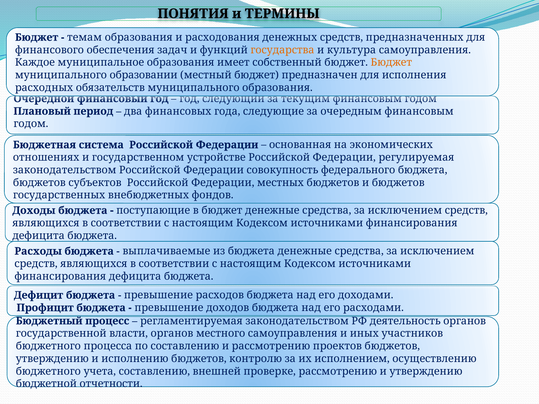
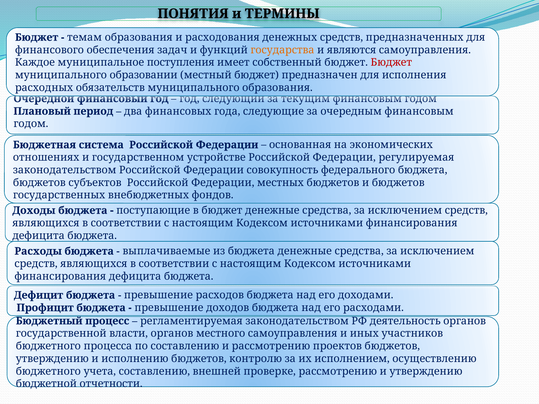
культура: культура -> являются
муниципальное образования: образования -> поступления
Бюджет at (391, 63) colour: orange -> red
